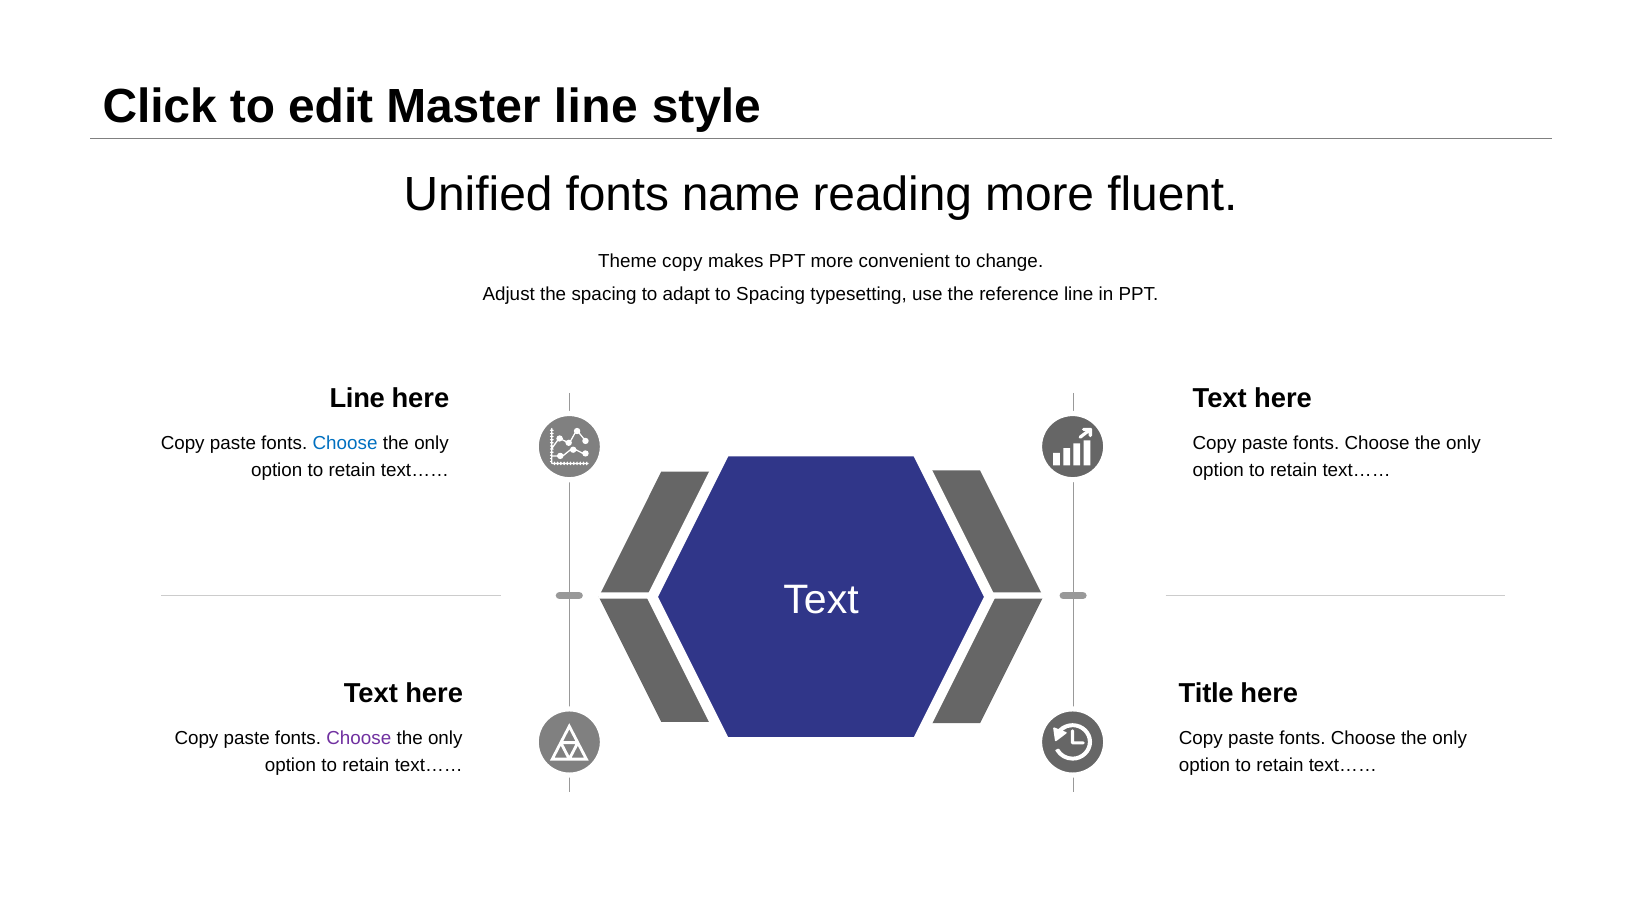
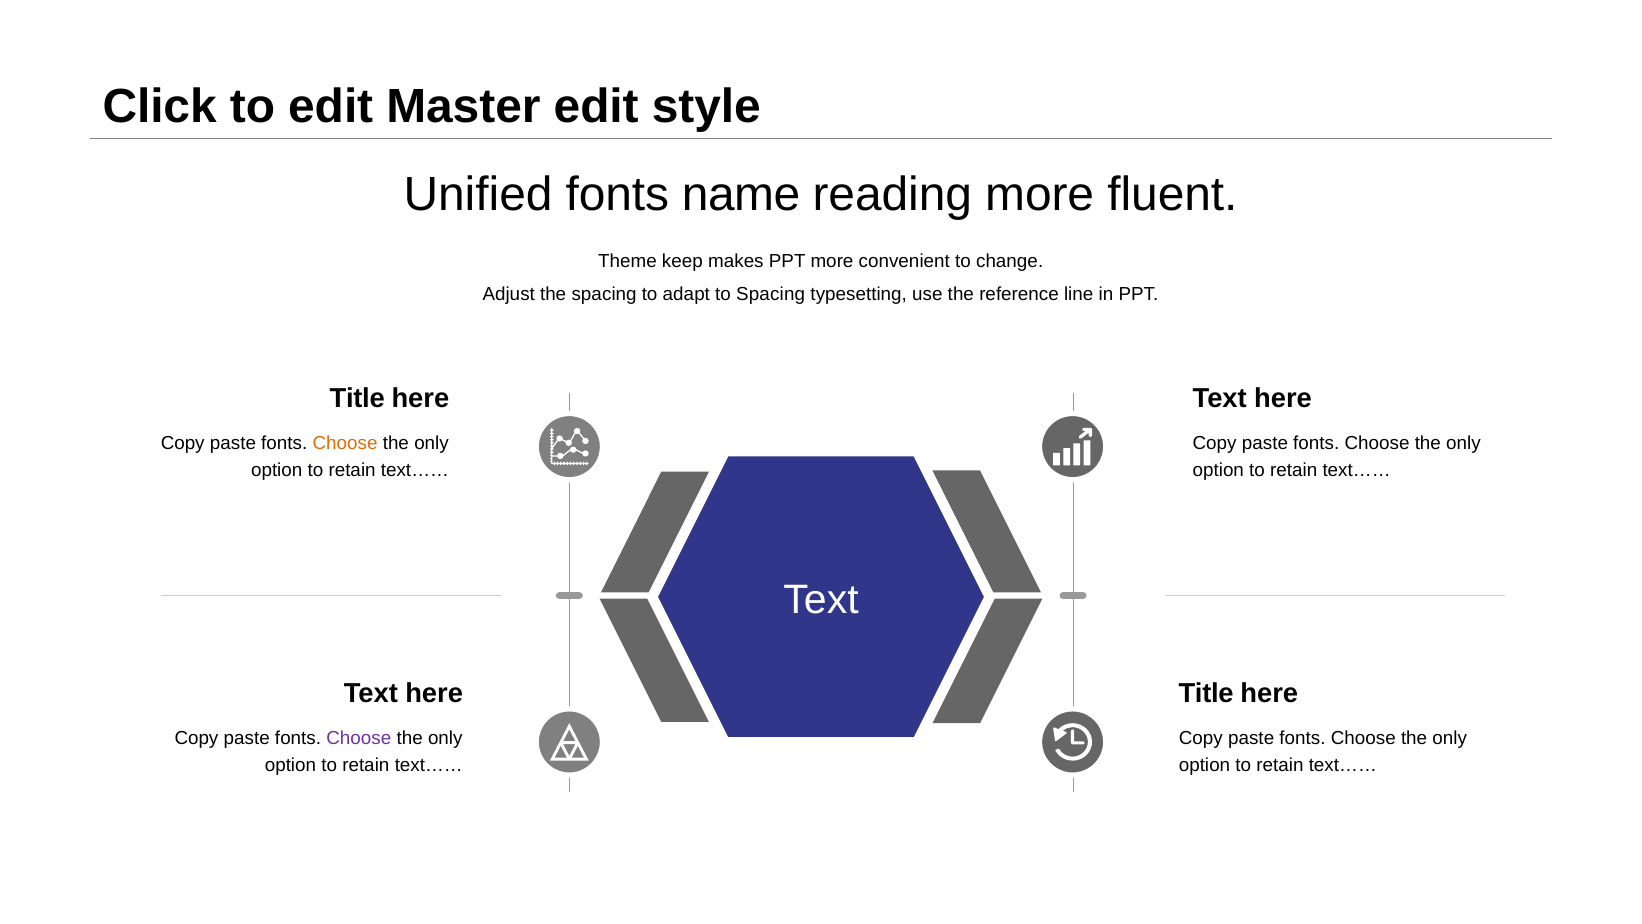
Master line: line -> edit
Theme copy: copy -> keep
Line at (357, 398): Line -> Title
Choose at (345, 443) colour: blue -> orange
